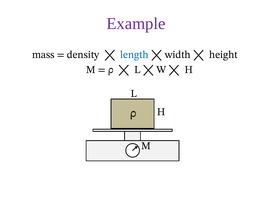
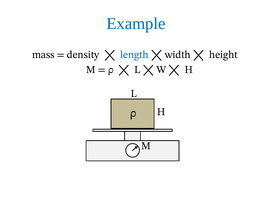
Example colour: purple -> blue
